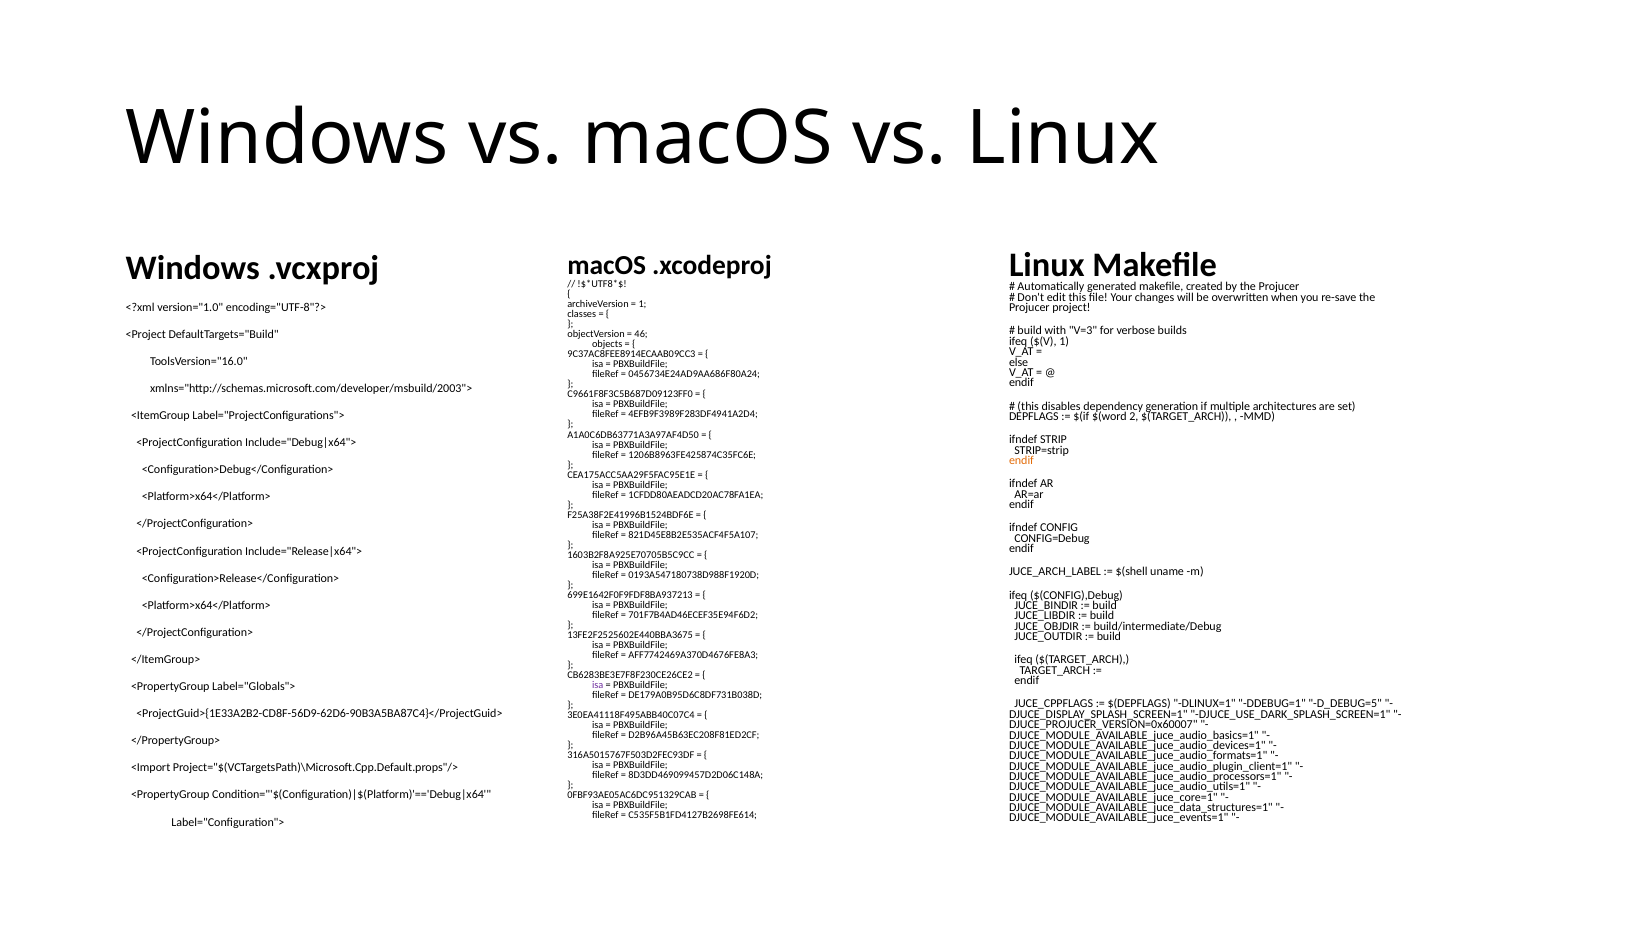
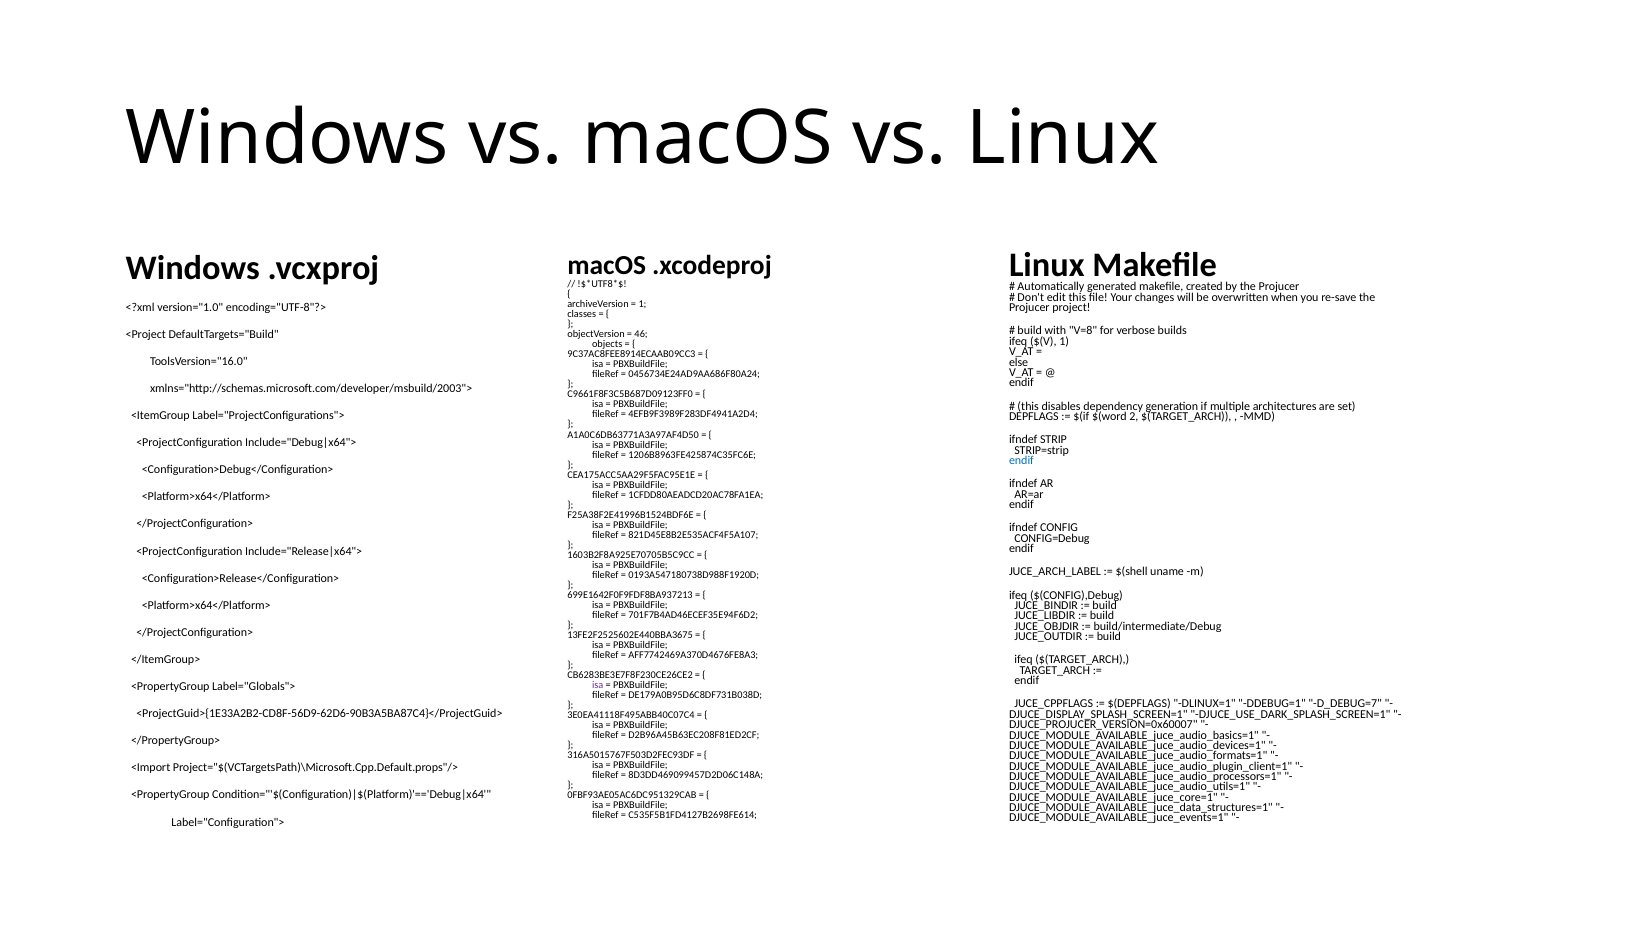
V=3: V=3 -> V=8
endif at (1021, 461) colour: orange -> blue
D_DEBUG=5: D_DEBUG=5 -> D_DEBUG=7
